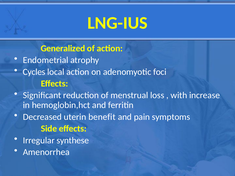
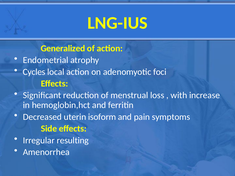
benefit: benefit -> isoform
synthese: synthese -> resulting
